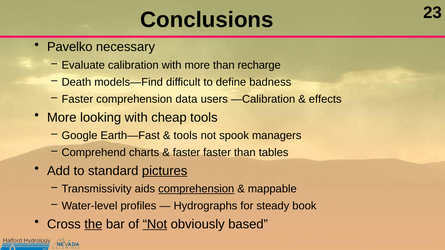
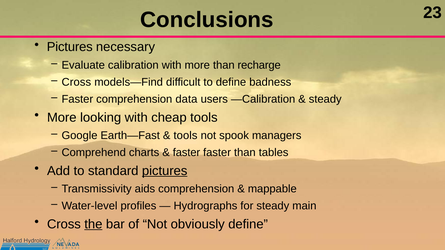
Pavelko at (70, 47): Pavelko -> Pictures
Death at (76, 82): Death -> Cross
effects at (325, 99): effects -> steady
comprehension at (196, 189) underline: present -> none
book: book -> main
Not at (155, 224) underline: present -> none
obviously based: based -> define
